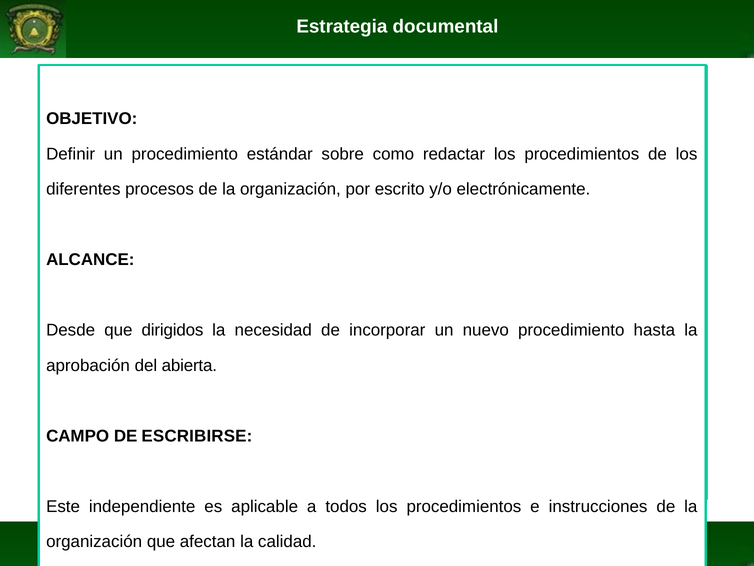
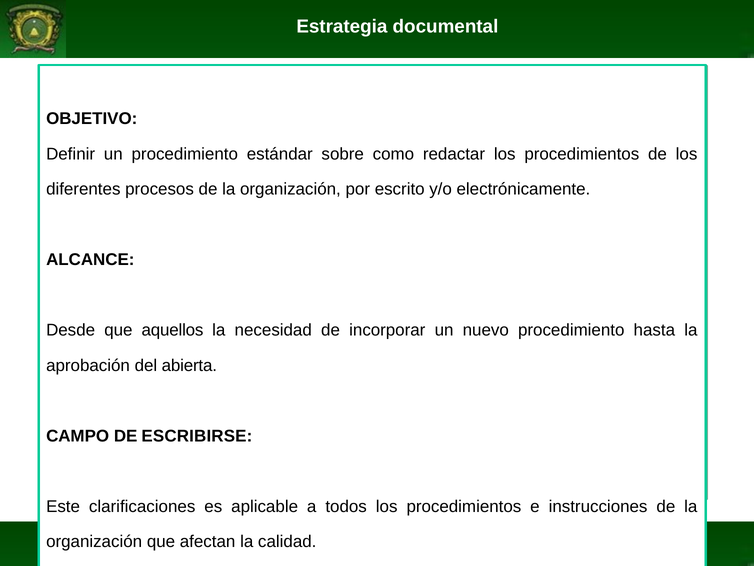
dirigidos: dirigidos -> aquellos
independiente: independiente -> clarificaciones
